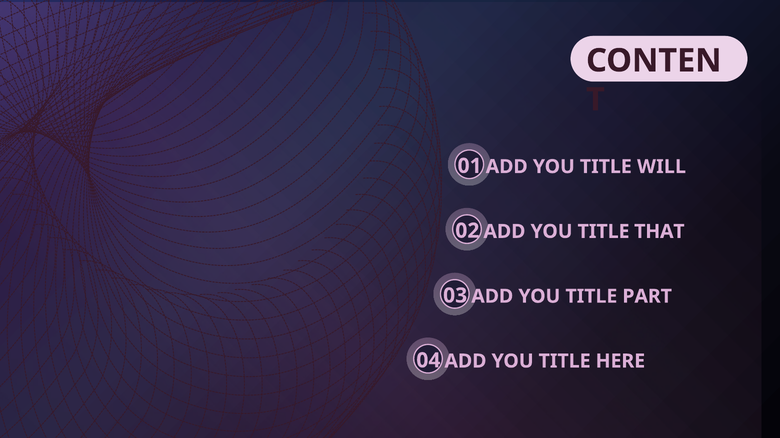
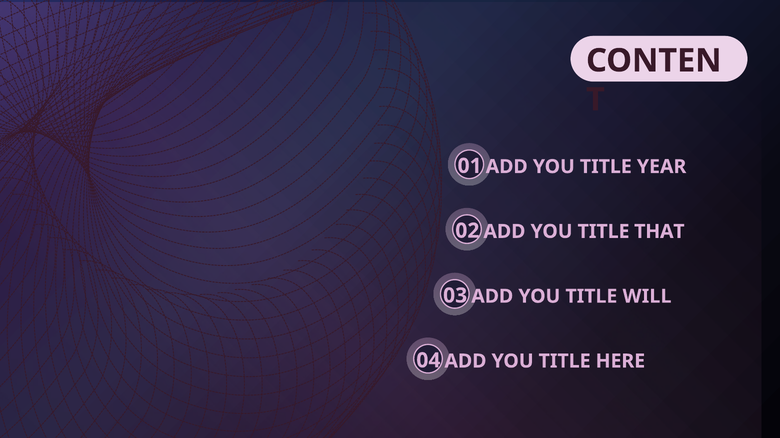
WILL: WILL -> YEAR
PART: PART -> WILL
